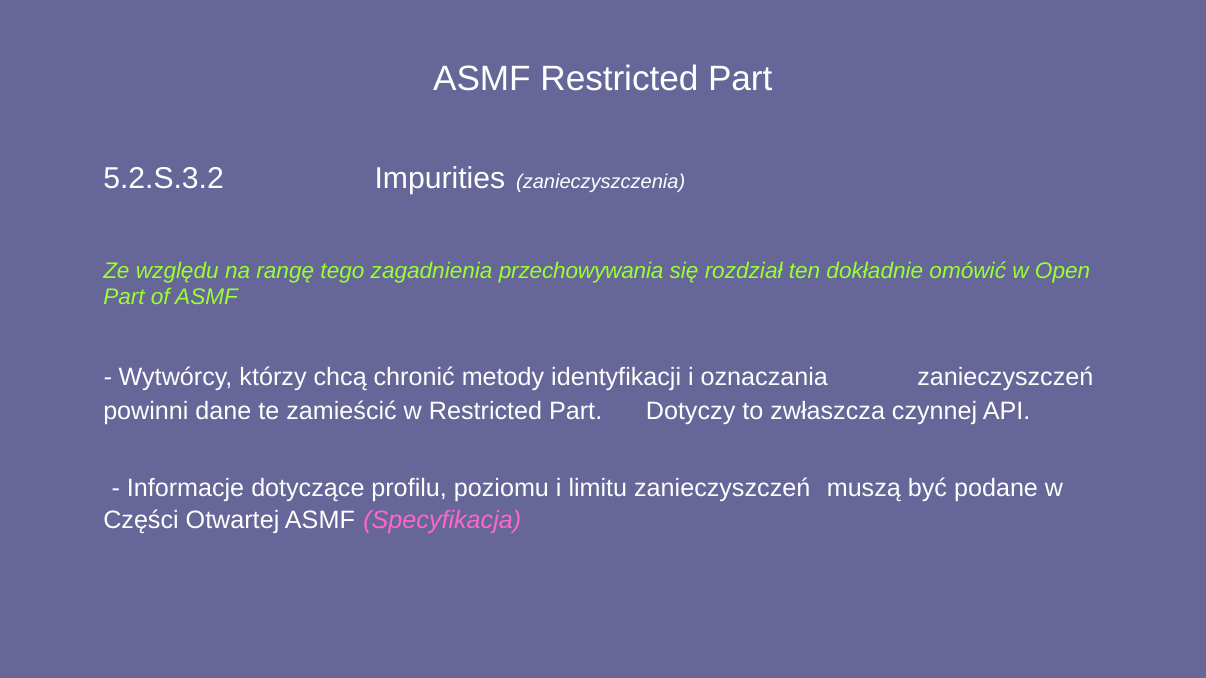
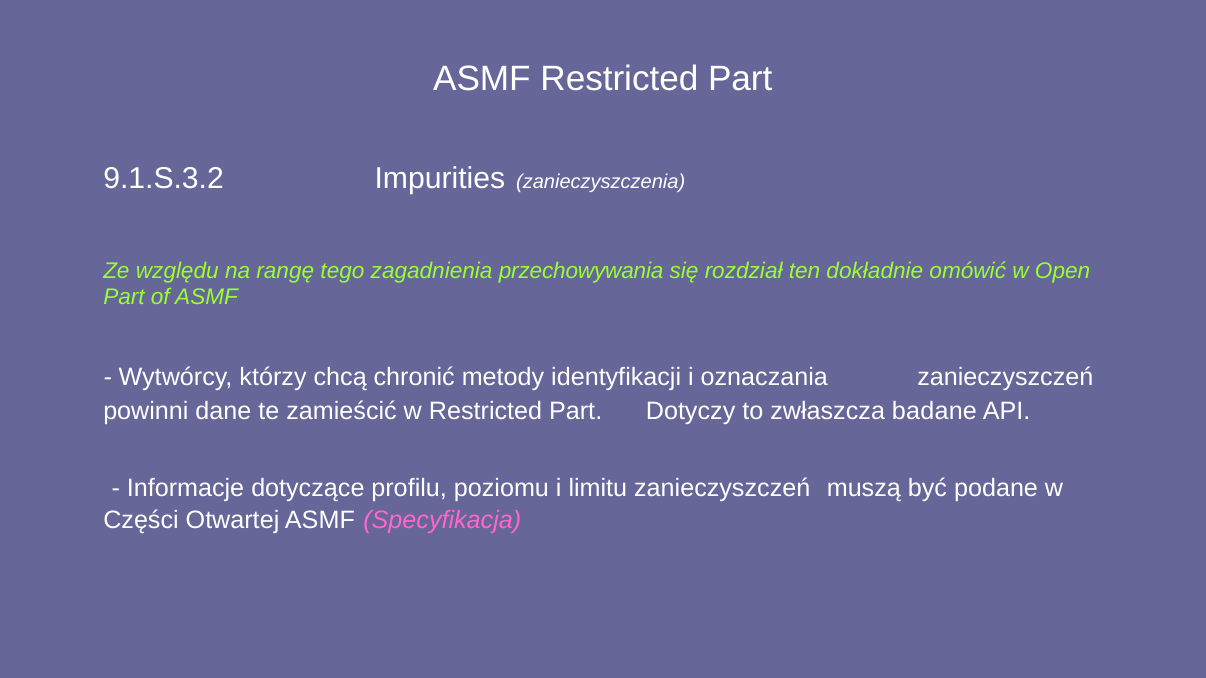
5.2.S.3.2: 5.2.S.3.2 -> 9.1.S.3.2
czynnej: czynnej -> badane
